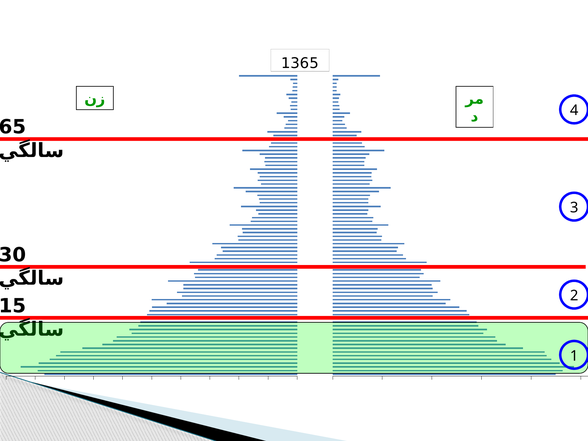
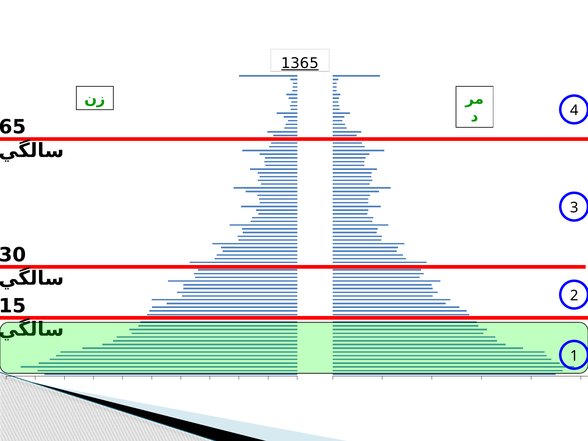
1365 underline: none -> present
